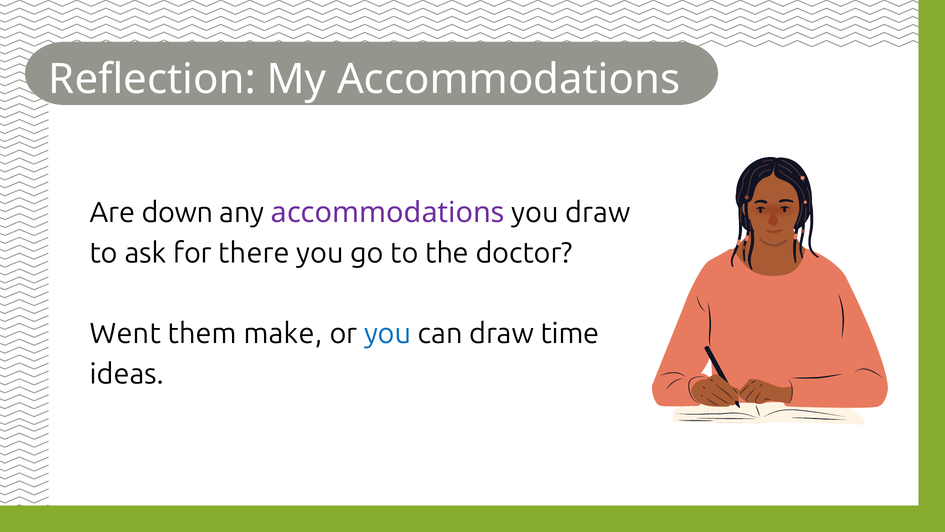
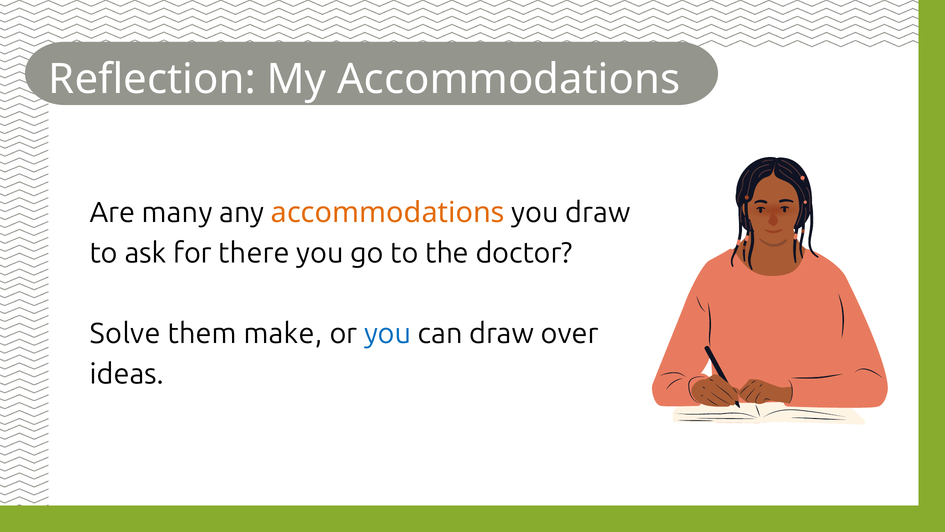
down: down -> many
accommodations at (388, 212) colour: purple -> orange
Went: Went -> Solve
time: time -> over
